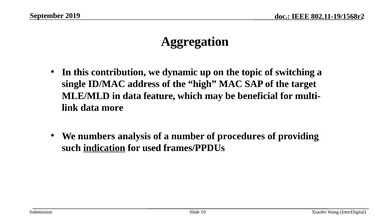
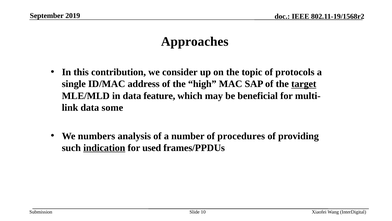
Aggregation: Aggregation -> Approaches
dynamic: dynamic -> consider
switching: switching -> protocols
target underline: none -> present
more: more -> some
